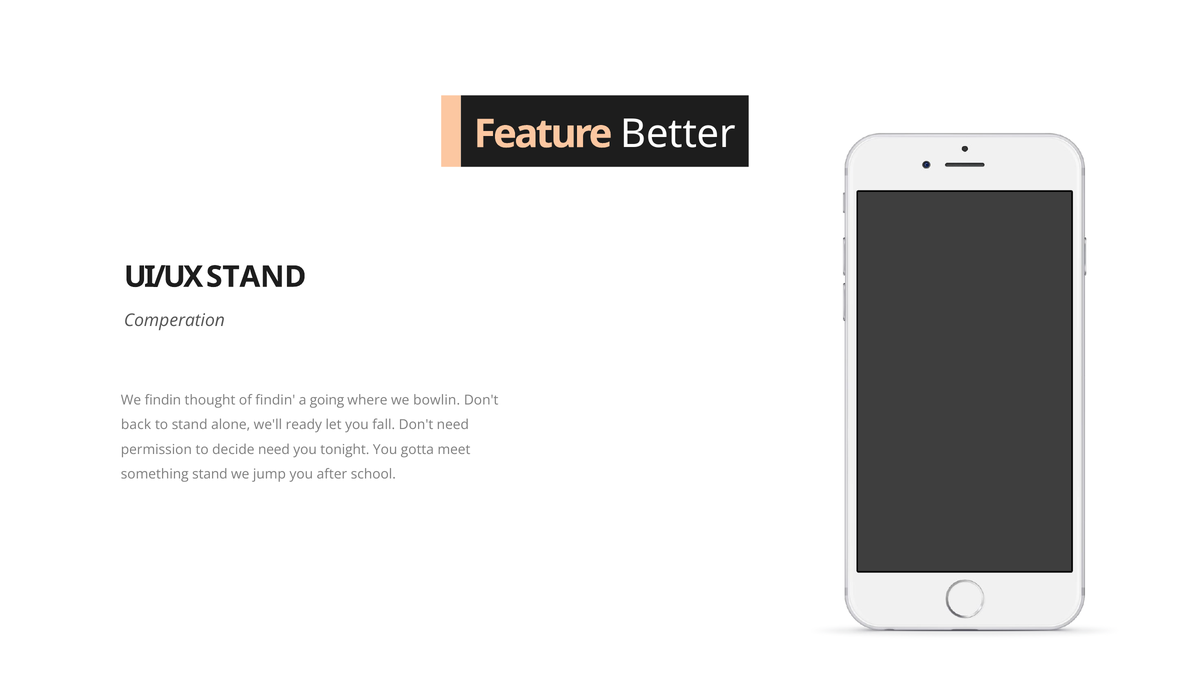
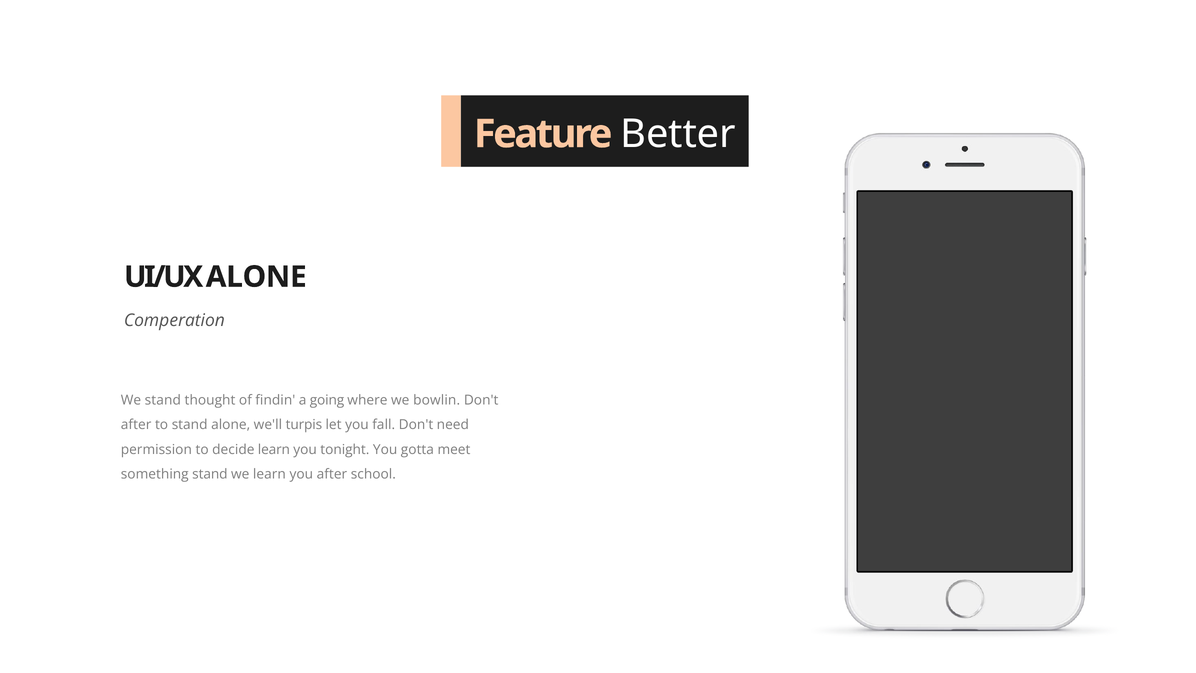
UI/UX STAND: STAND -> ALONE
We findin: findin -> stand
back at (136, 425): back -> after
ready: ready -> turpis
decide need: need -> learn
we jump: jump -> learn
